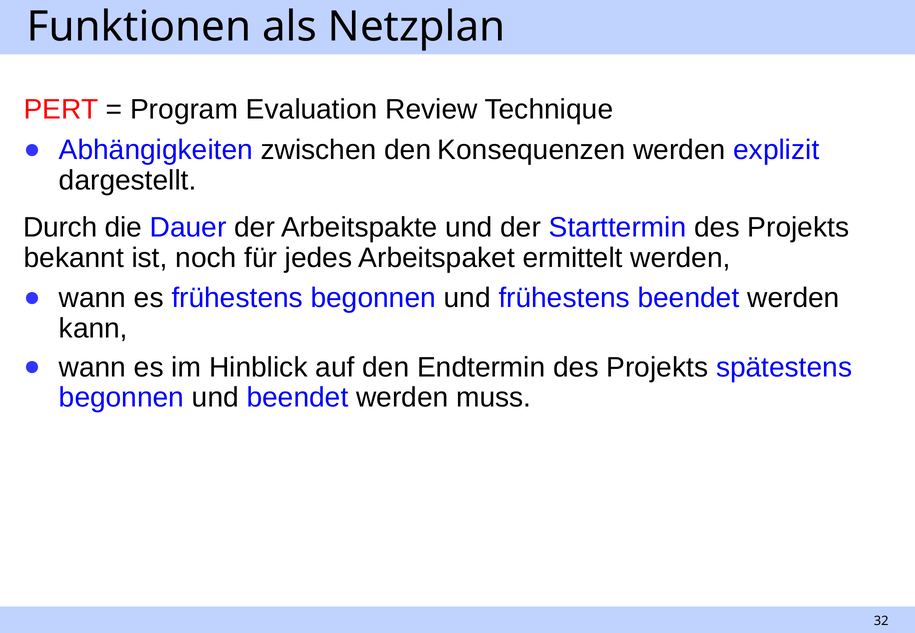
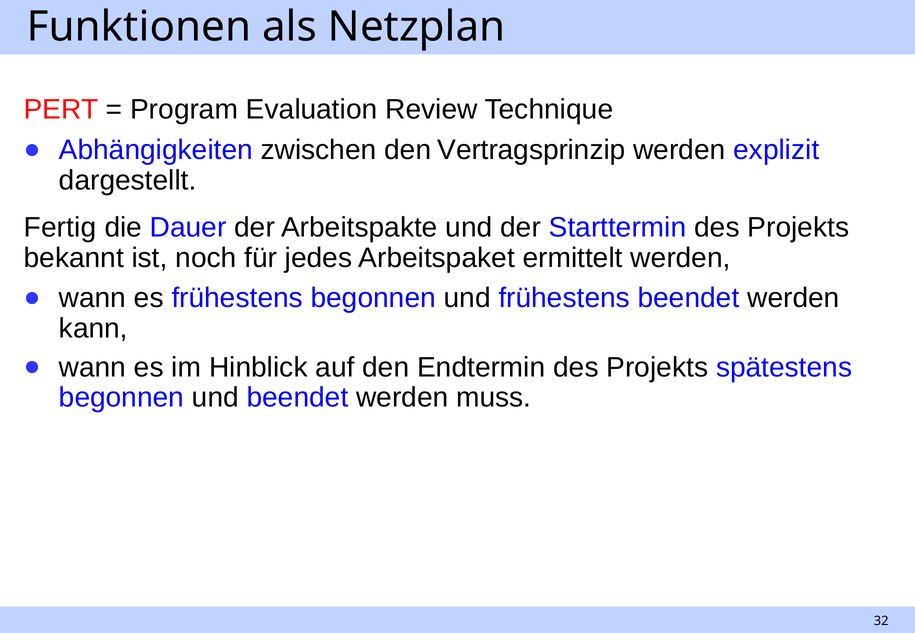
Konsequenzen: Konsequenzen -> Vertragsprinzip
Durch: Durch -> Fertig
